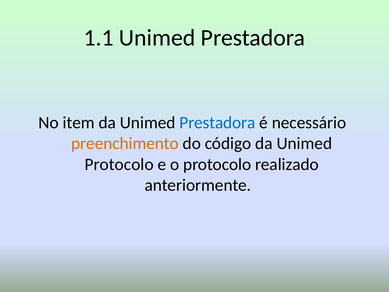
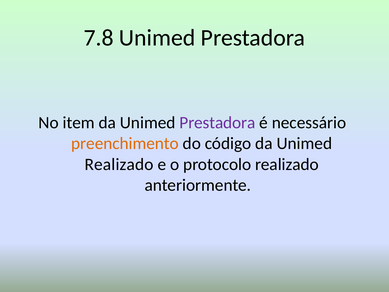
1.1: 1.1 -> 7.8
Prestadora at (217, 123) colour: blue -> purple
Protocolo at (119, 164): Protocolo -> Realizado
